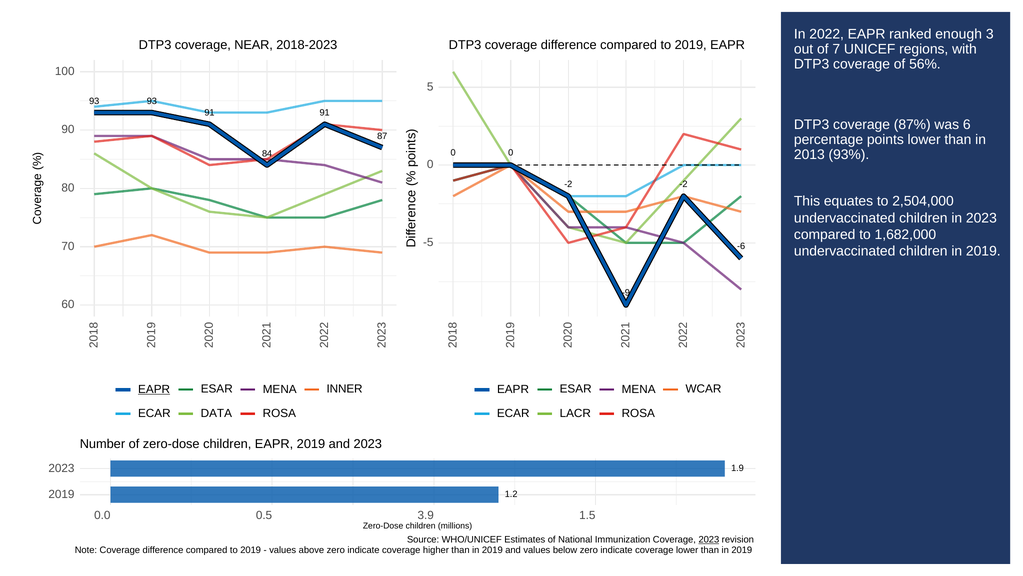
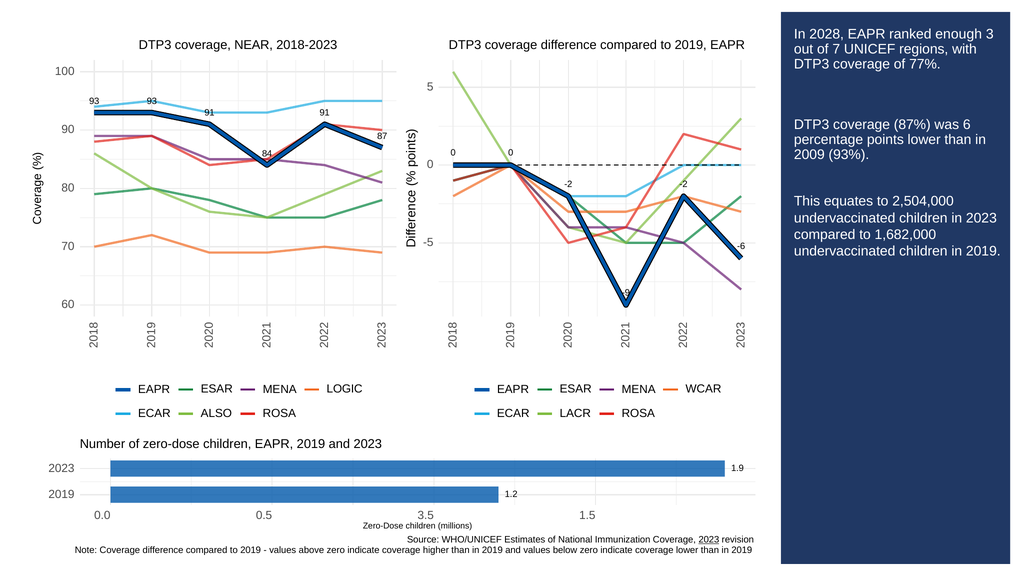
2022: 2022 -> 2028
56%: 56% -> 77%
2013: 2013 -> 2009
INNER: INNER -> LOGIC
EAPR at (154, 389) underline: present -> none
DATA: DATA -> ALSO
3.9: 3.9 -> 3.5
